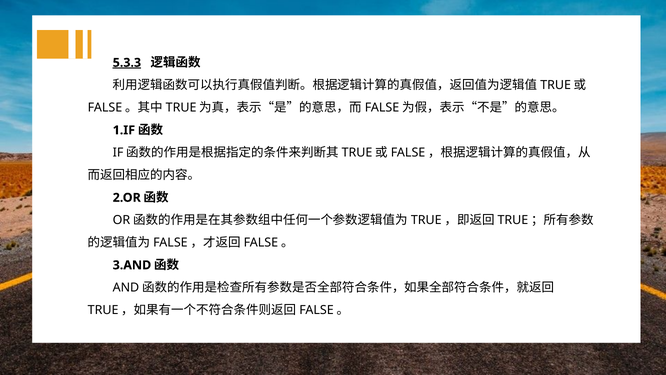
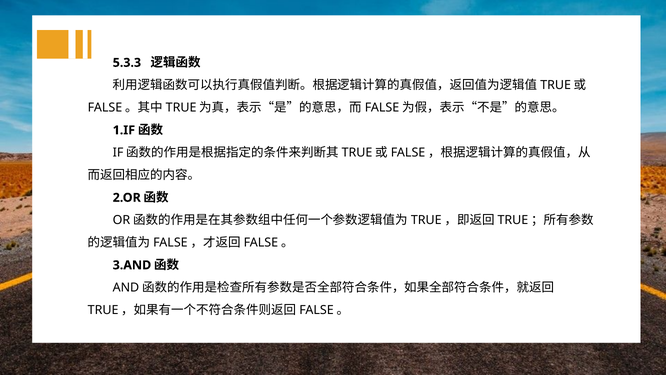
5.3.3 underline: present -> none
